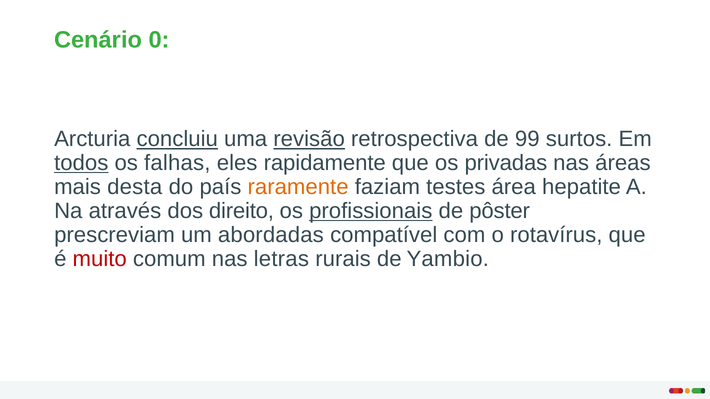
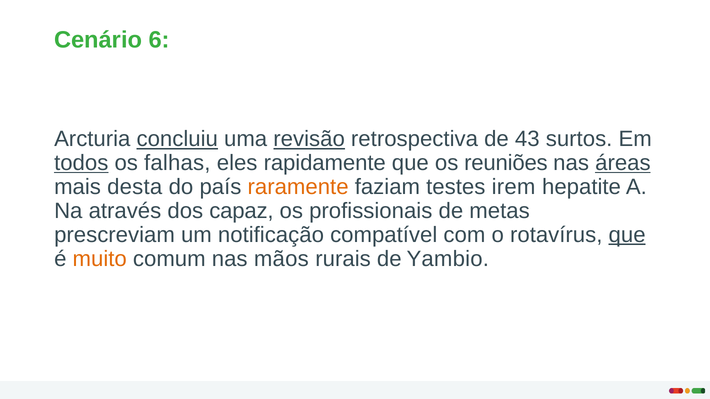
0: 0 -> 6
99: 99 -> 43
privadas: privadas -> reuniões
áreas underline: none -> present
área: área -> irem
direito: direito -> capaz
profissionais underline: present -> none
pôster: pôster -> metas
abordadas: abordadas -> notificação
que at (627, 235) underline: none -> present
muito colour: red -> orange
letras: letras -> mãos
